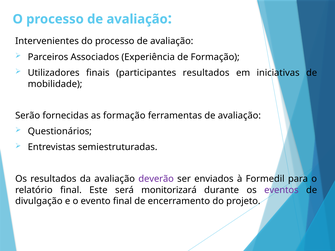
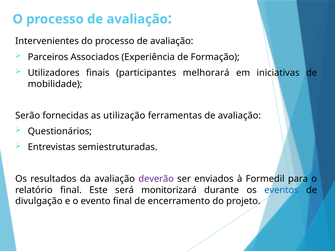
participantes resultados: resultados -> melhorará
as formação: formação -> utilização
eventos colour: purple -> blue
